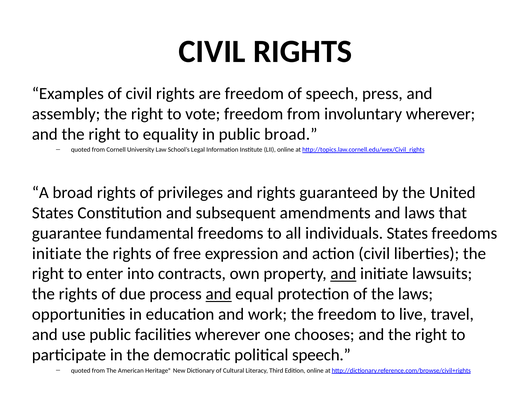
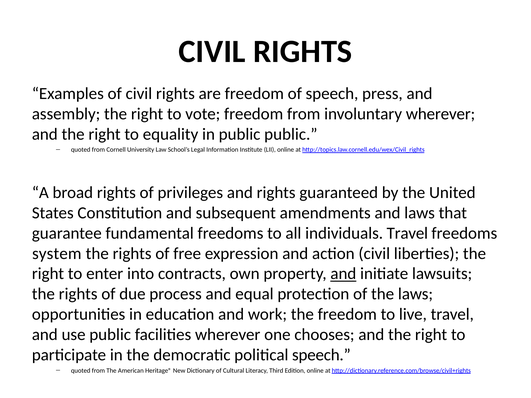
public broad: broad -> public
individuals States: States -> Travel
initiate at (57, 254): initiate -> system
and at (219, 294) underline: present -> none
